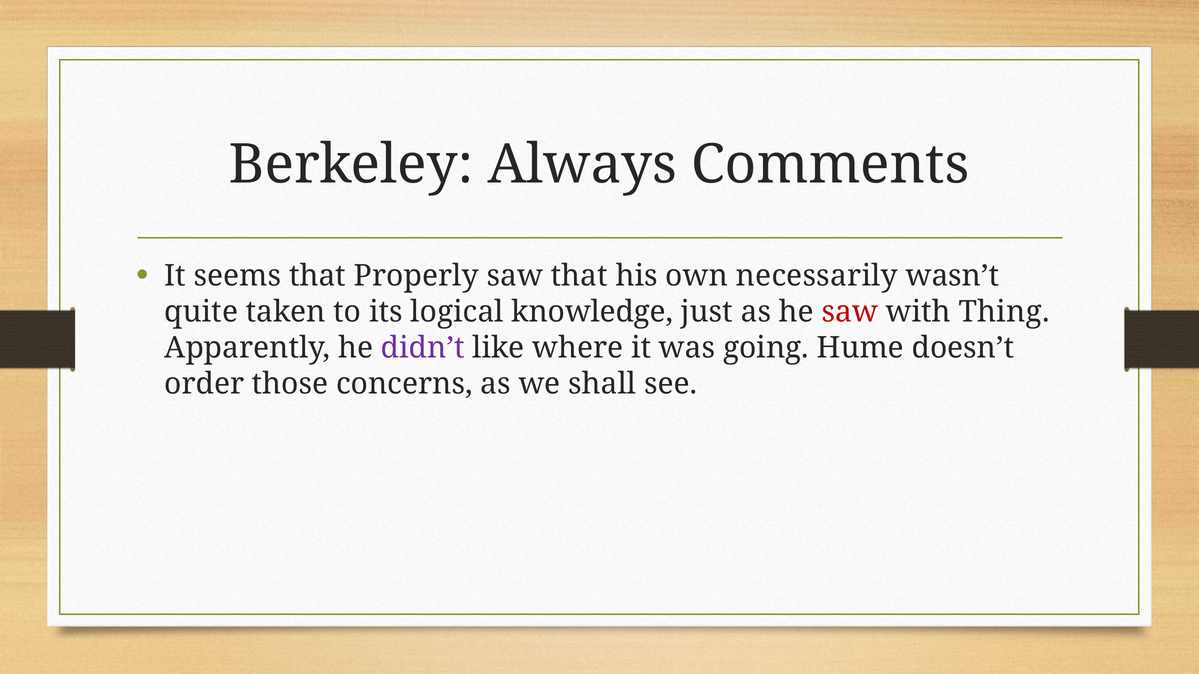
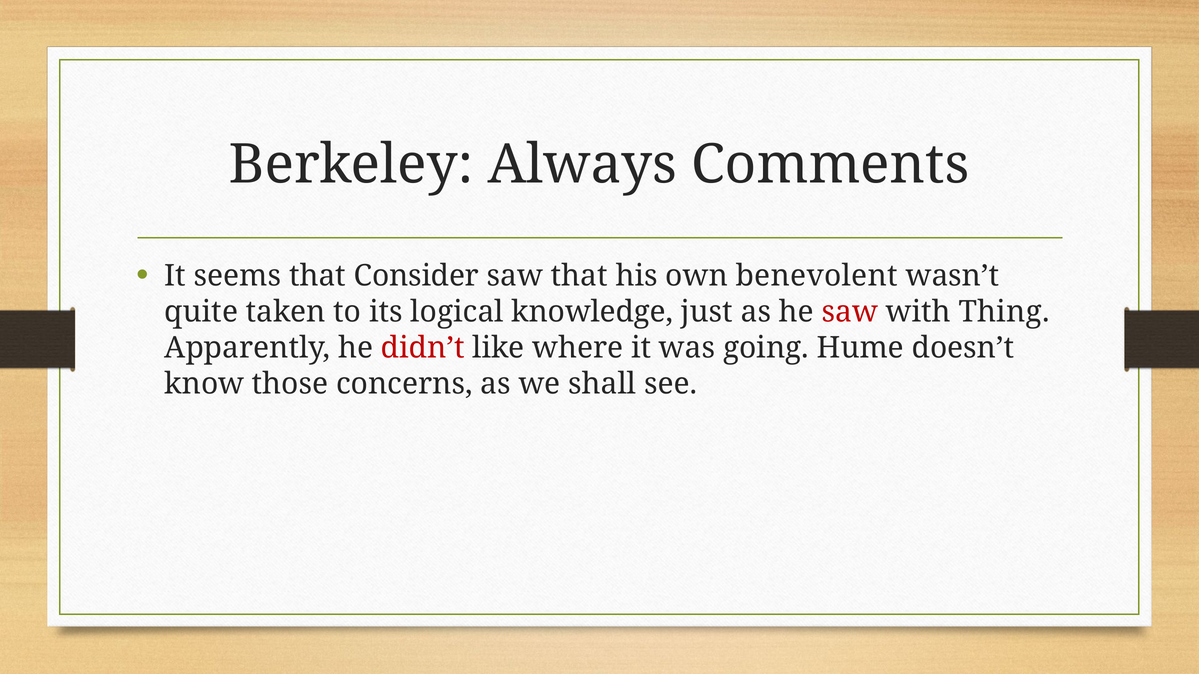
Properly: Properly -> Consider
necessarily: necessarily -> benevolent
didn’t colour: purple -> red
order: order -> know
